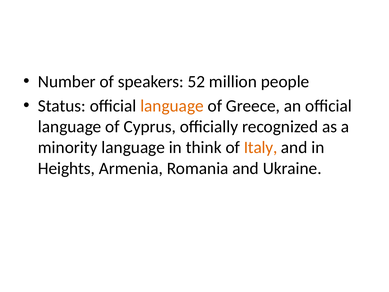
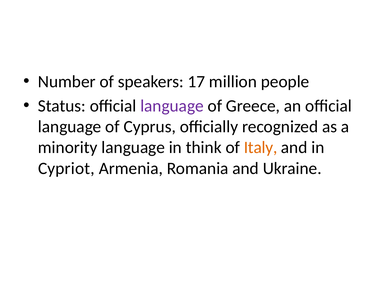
52: 52 -> 17
language at (172, 106) colour: orange -> purple
Heights: Heights -> Cypriot
